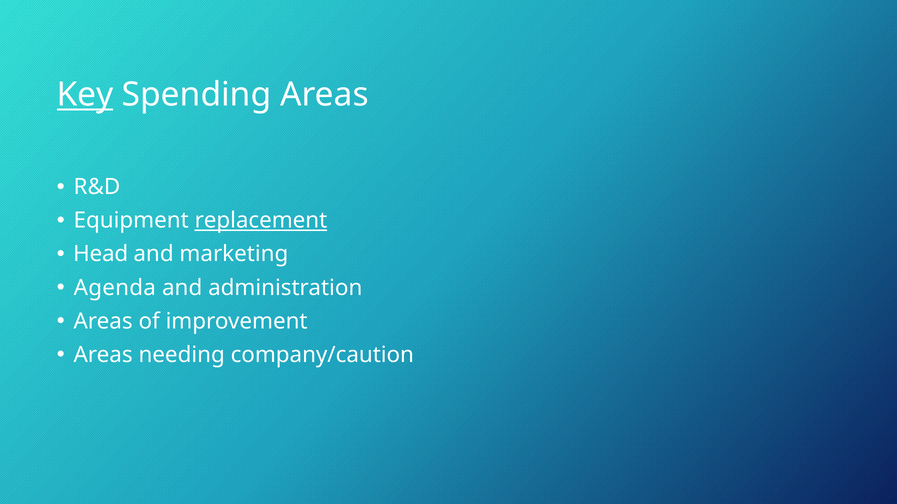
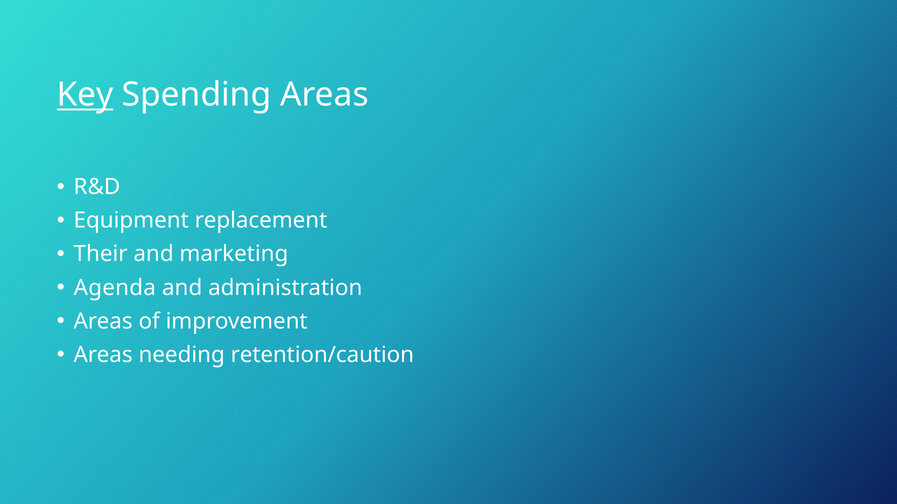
replacement underline: present -> none
Head: Head -> Their
company/caution: company/caution -> retention/caution
